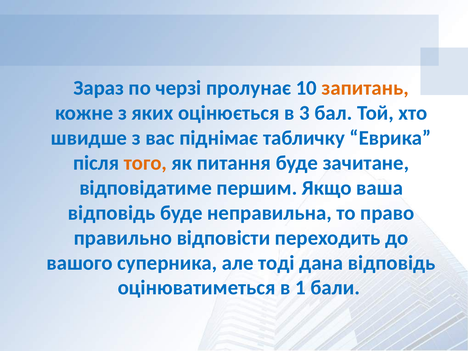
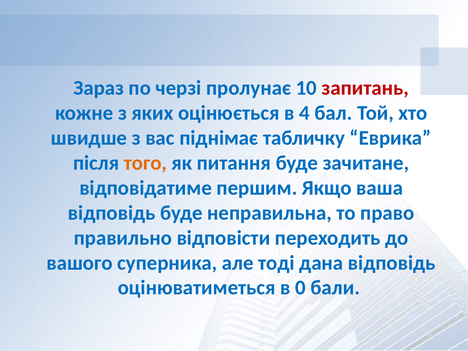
запитань colour: orange -> red
3: 3 -> 4
1: 1 -> 0
